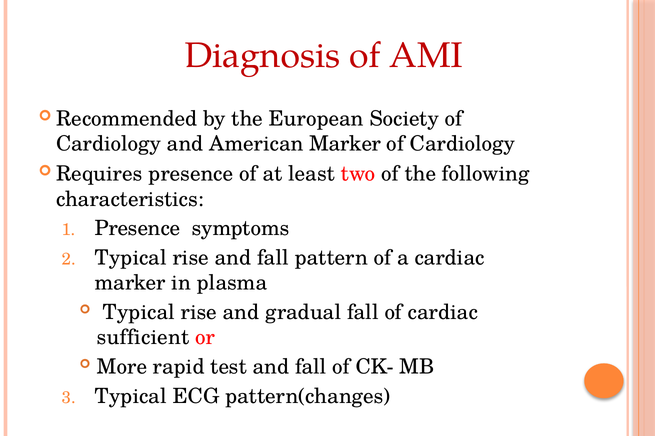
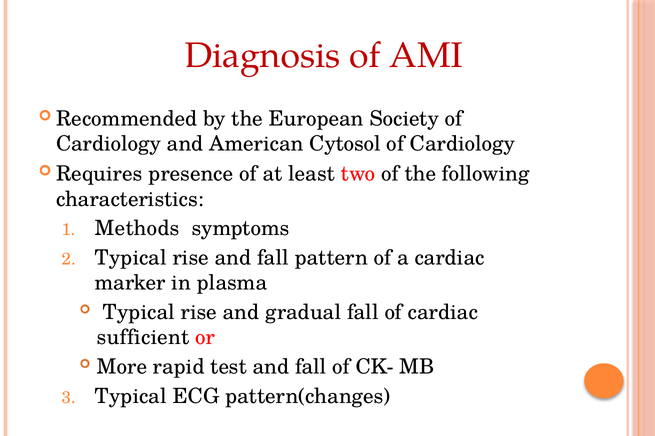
American Marker: Marker -> Cytosol
Presence at (137, 229): Presence -> Methods
